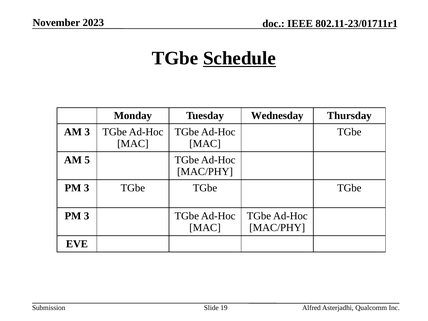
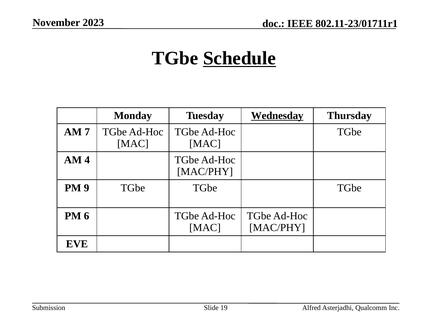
Wednesday underline: none -> present
AM 3: 3 -> 7
5: 5 -> 4
3 at (87, 188): 3 -> 9
3 at (87, 216): 3 -> 6
